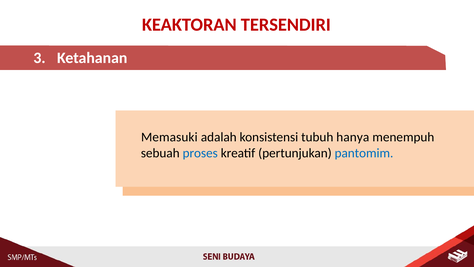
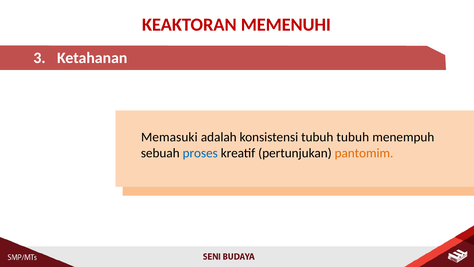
TERSENDIRI: TERSENDIRI -> MEMENUHI
tubuh hanya: hanya -> tubuh
pantomim colour: blue -> orange
